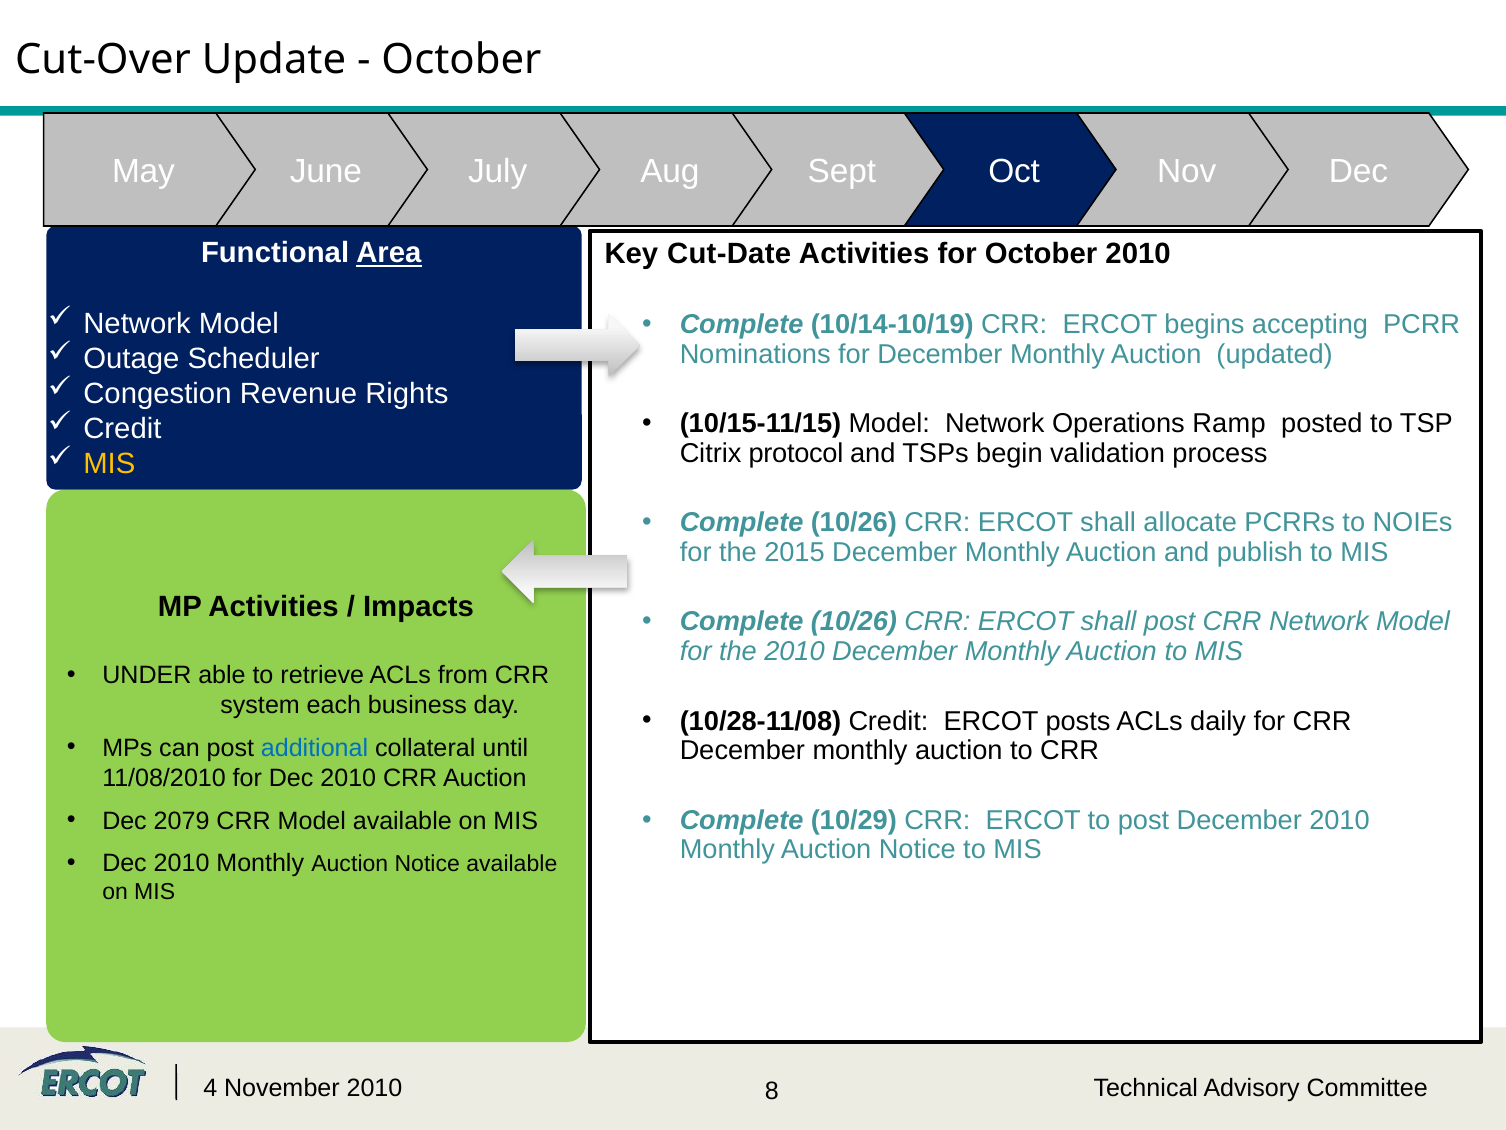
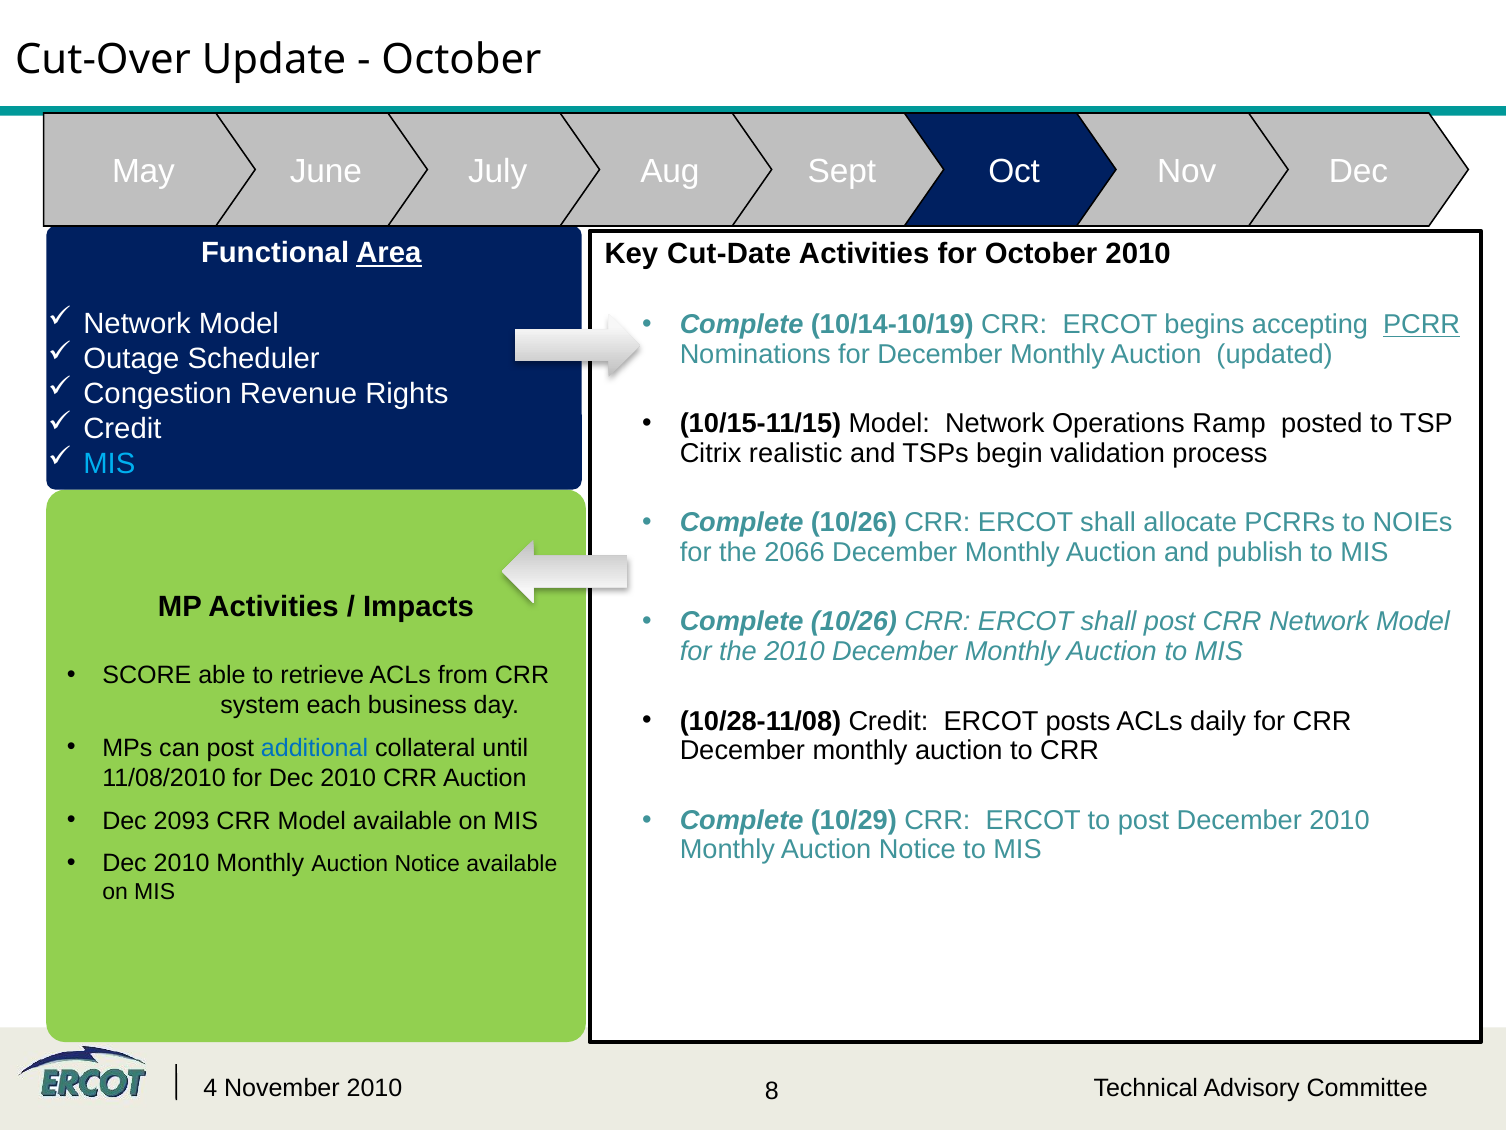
PCRR underline: none -> present
protocol: protocol -> realistic
MIS at (109, 464) colour: yellow -> light blue
2015: 2015 -> 2066
UNDER: UNDER -> SCORE
2079: 2079 -> 2093
